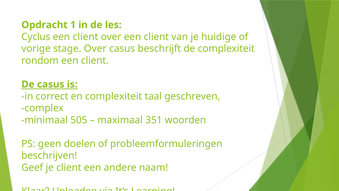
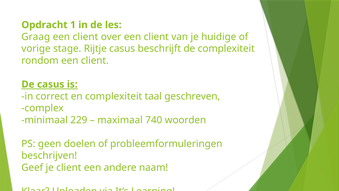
Cyclus: Cyclus -> Graag
stage Over: Over -> Rijtje
505: 505 -> 229
351: 351 -> 740
